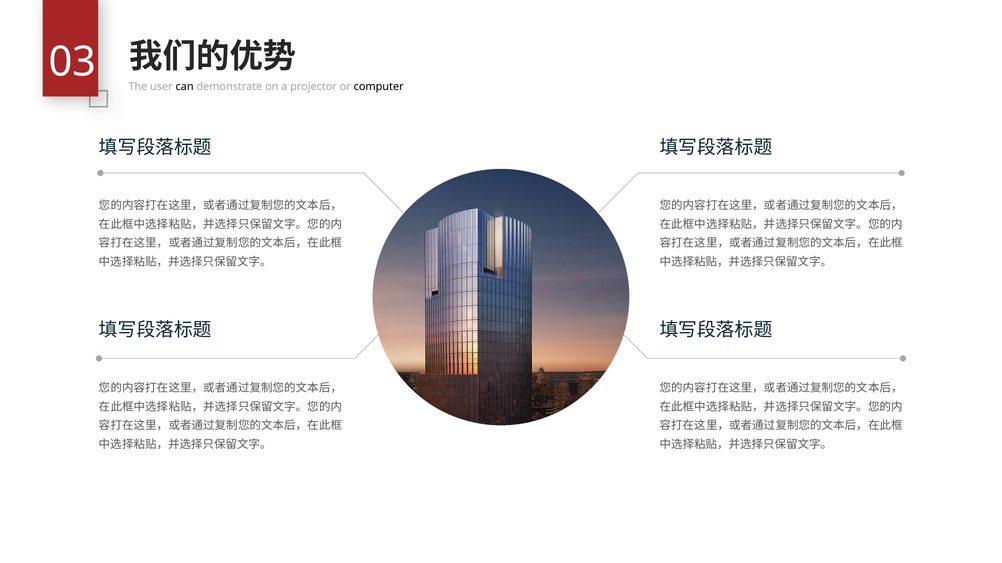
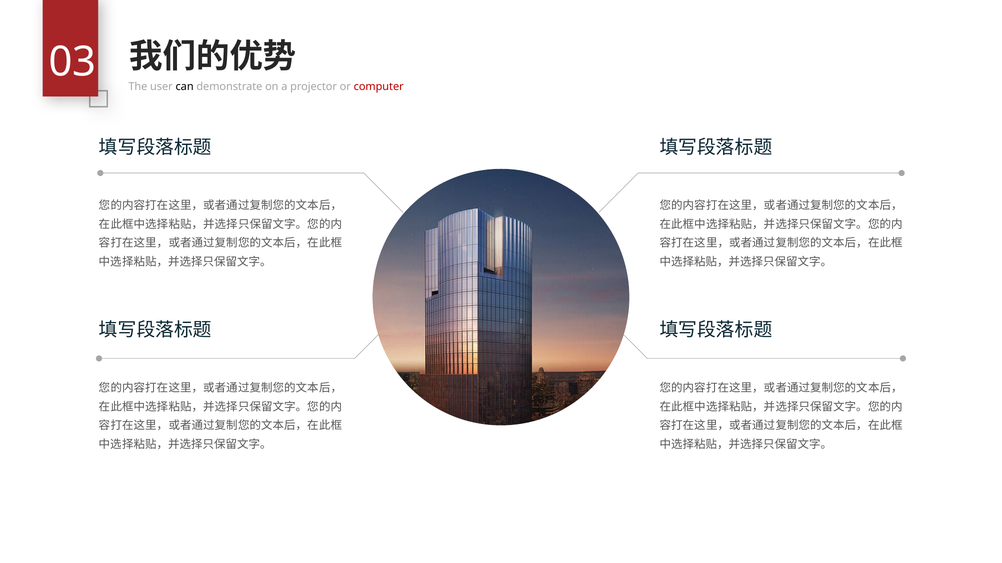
computer colour: black -> red
